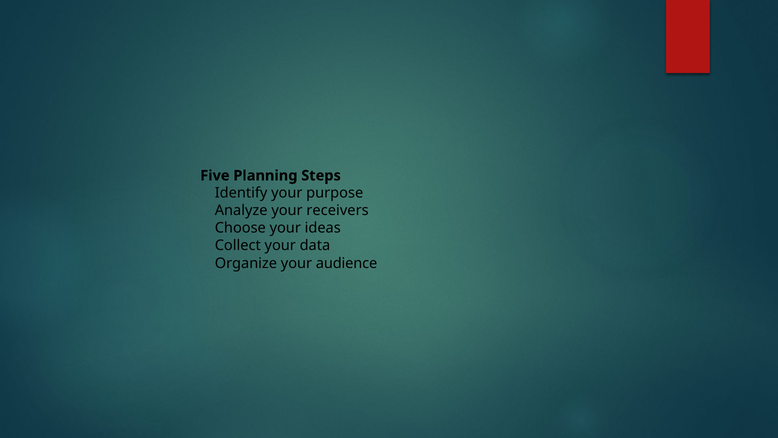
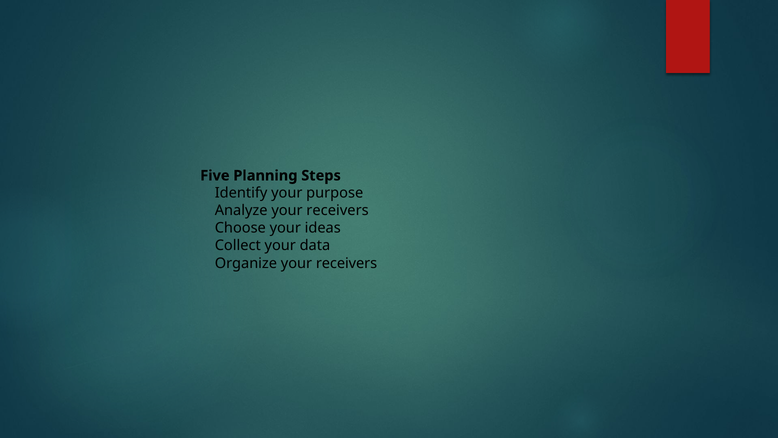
Organize your audience: audience -> receivers
